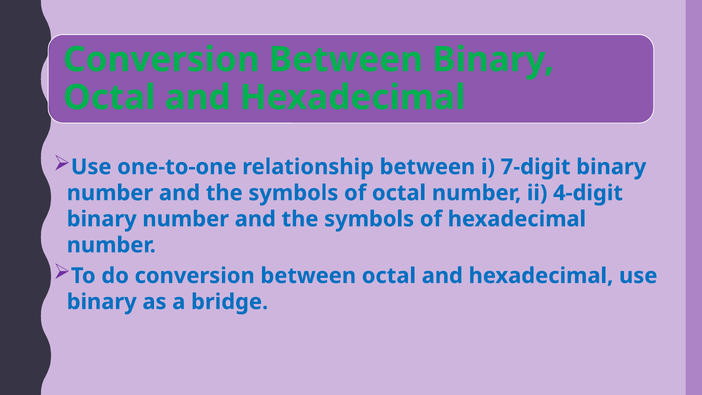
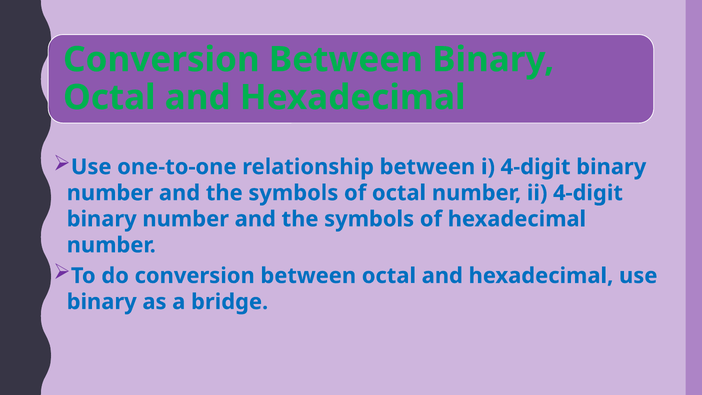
i 7-digit: 7-digit -> 4-digit
